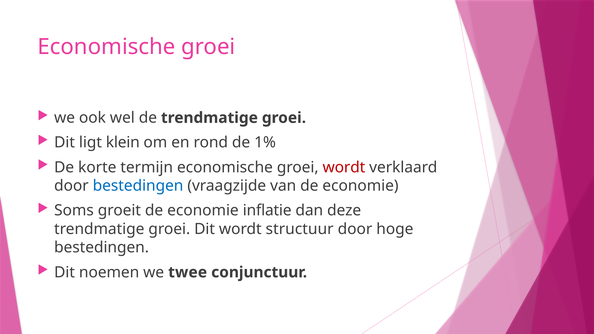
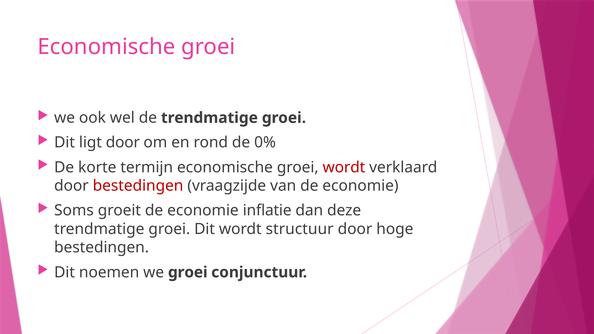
ligt klein: klein -> door
1%: 1% -> 0%
bestedingen at (138, 186) colour: blue -> red
we twee: twee -> groei
